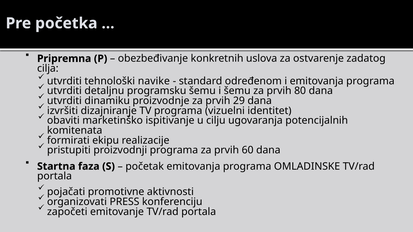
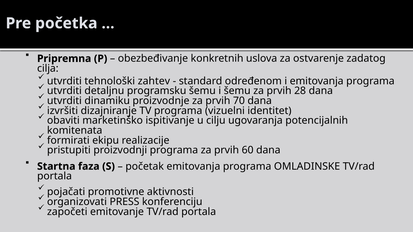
navike: navike -> zahtev
80: 80 -> 28
29: 29 -> 70
